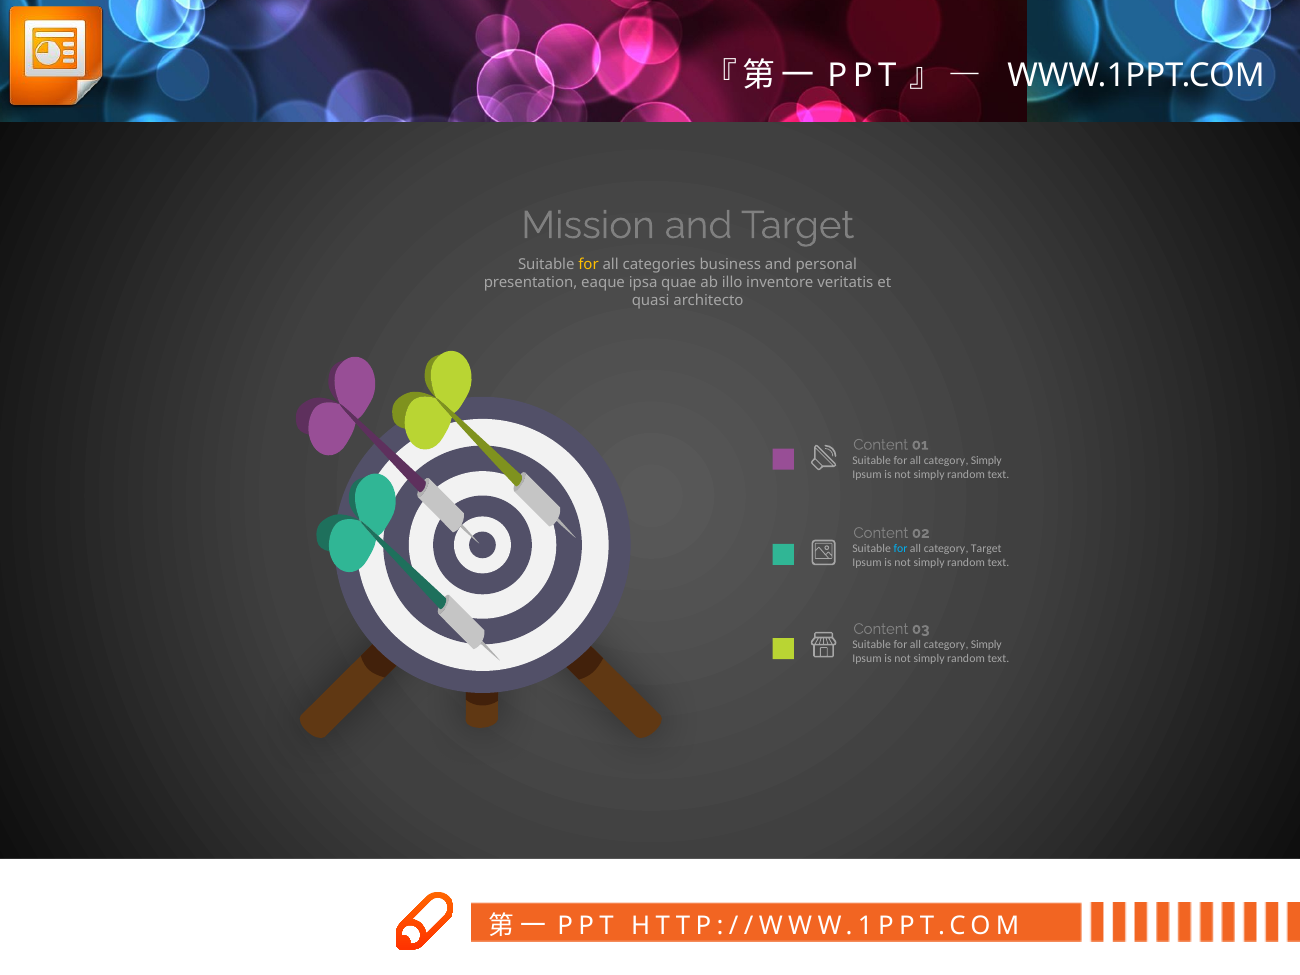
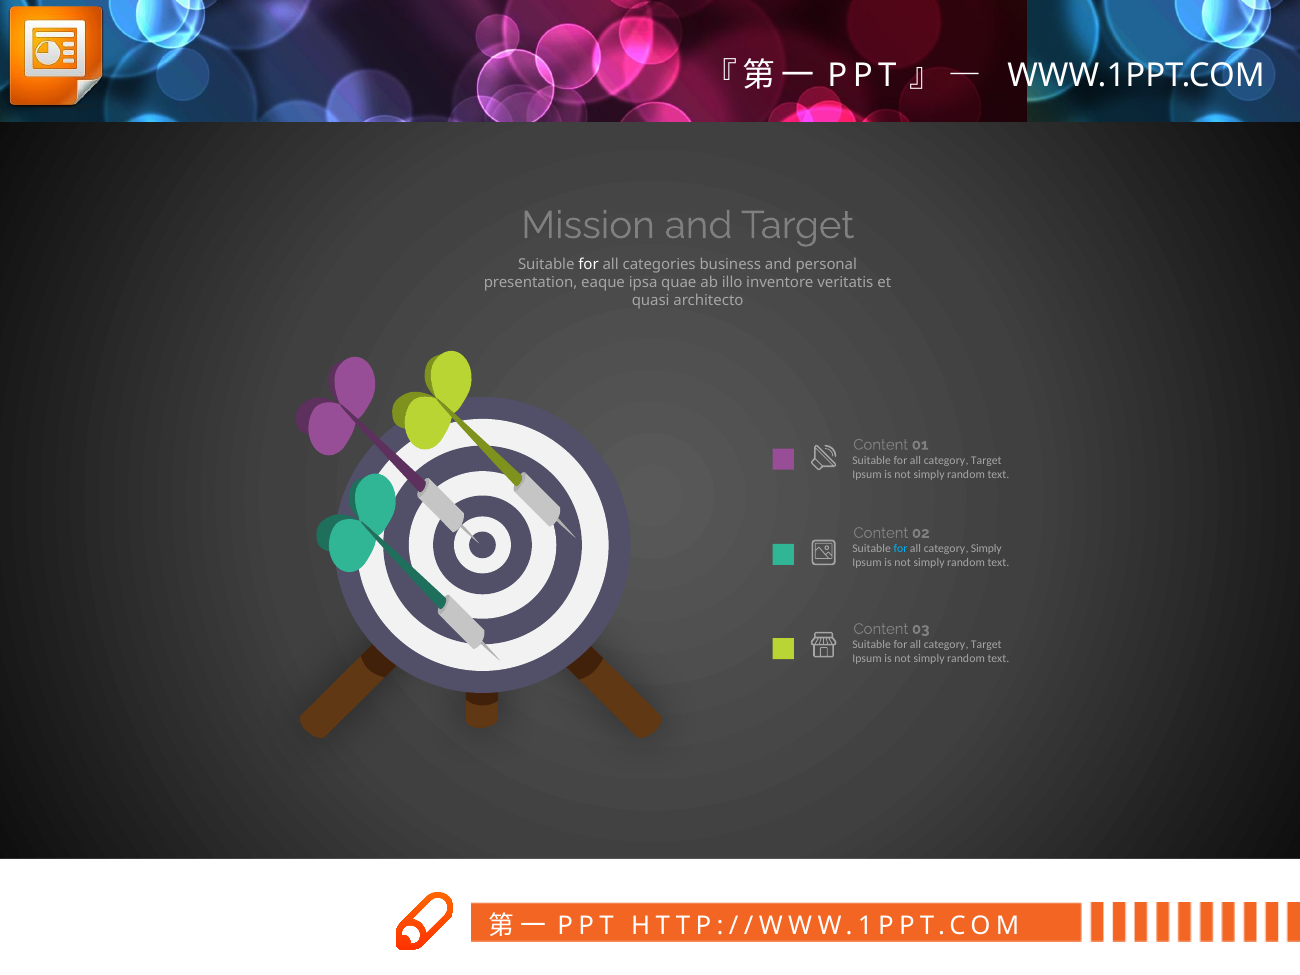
for at (589, 264) colour: yellow -> white
Simply at (986, 461): Simply -> Target
category Target: Target -> Simply
Simply at (986, 645): Simply -> Target
